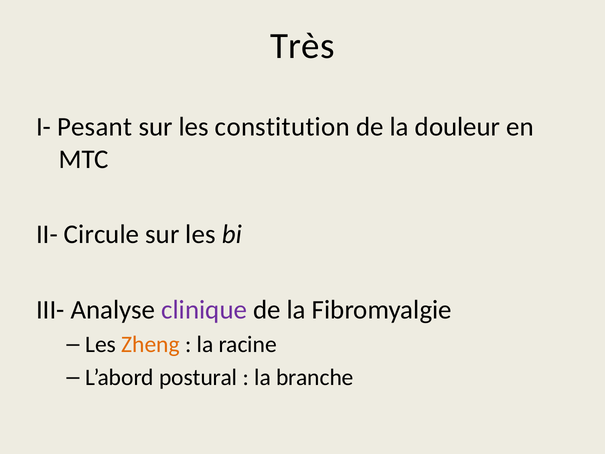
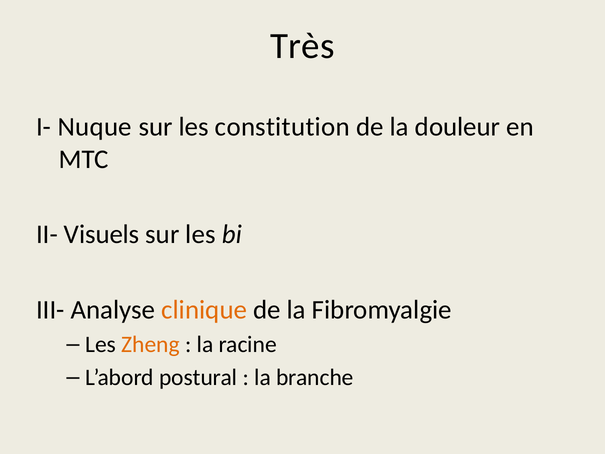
Pesant: Pesant -> Nuque
Circule: Circule -> Visuels
clinique colour: purple -> orange
